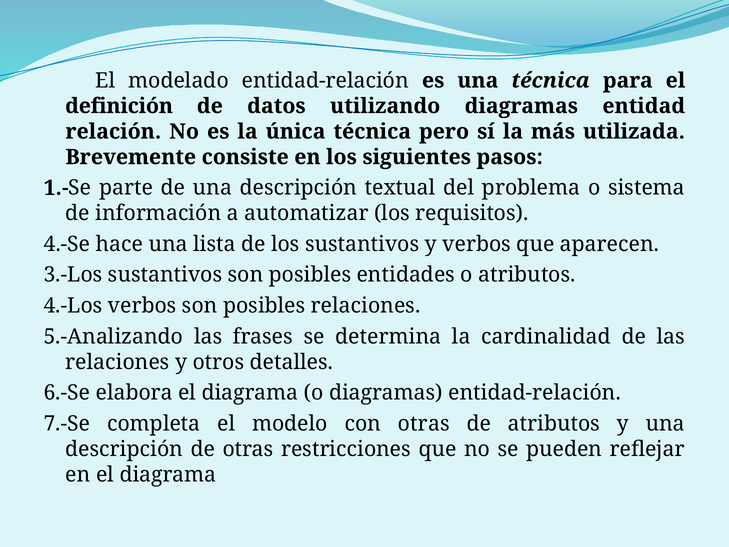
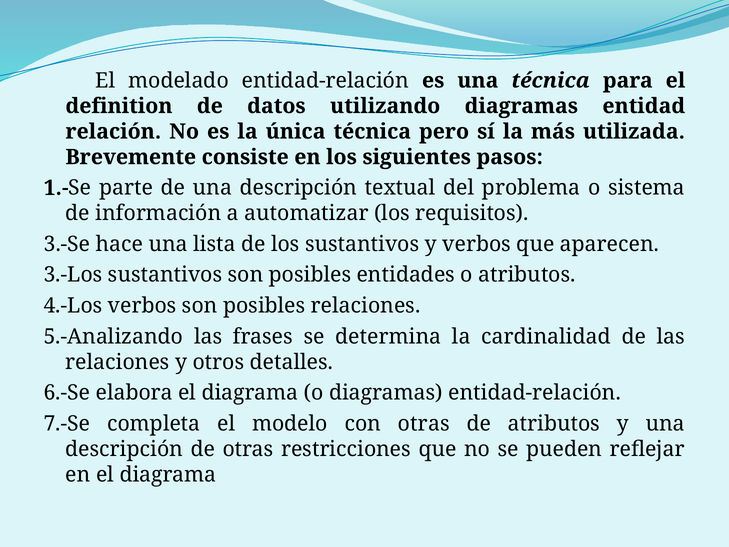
definición: definición -> definition
4.-Se: 4.-Se -> 3.-Se
